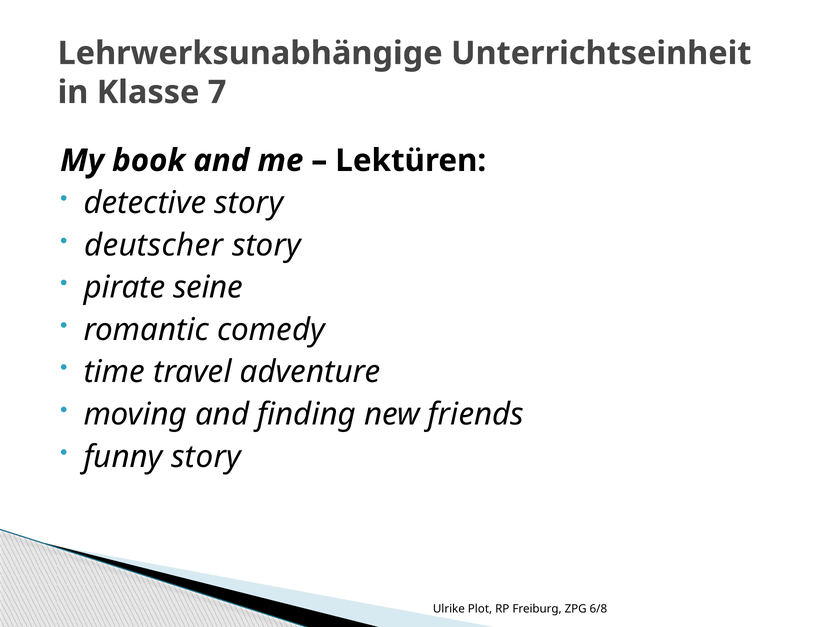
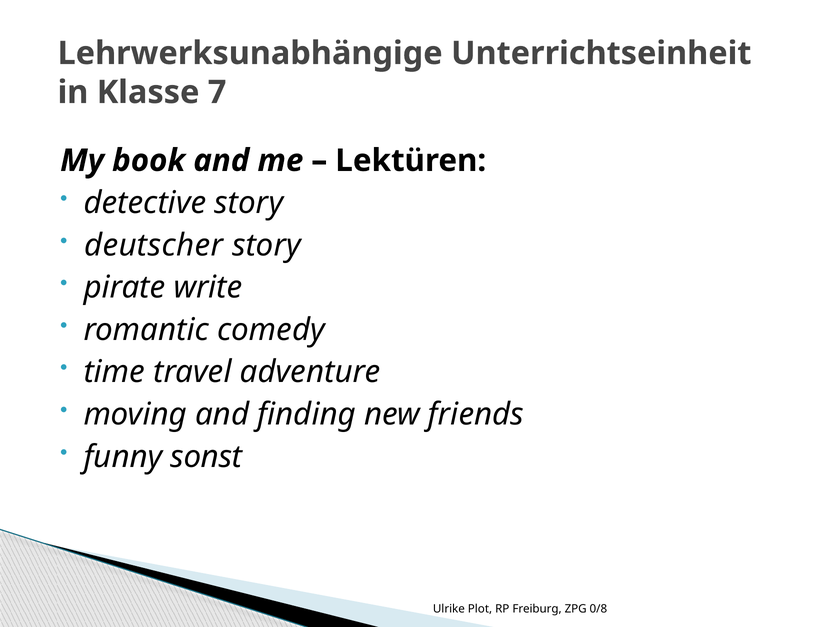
seine: seine -> write
funny story: story -> sonst
6/8: 6/8 -> 0/8
